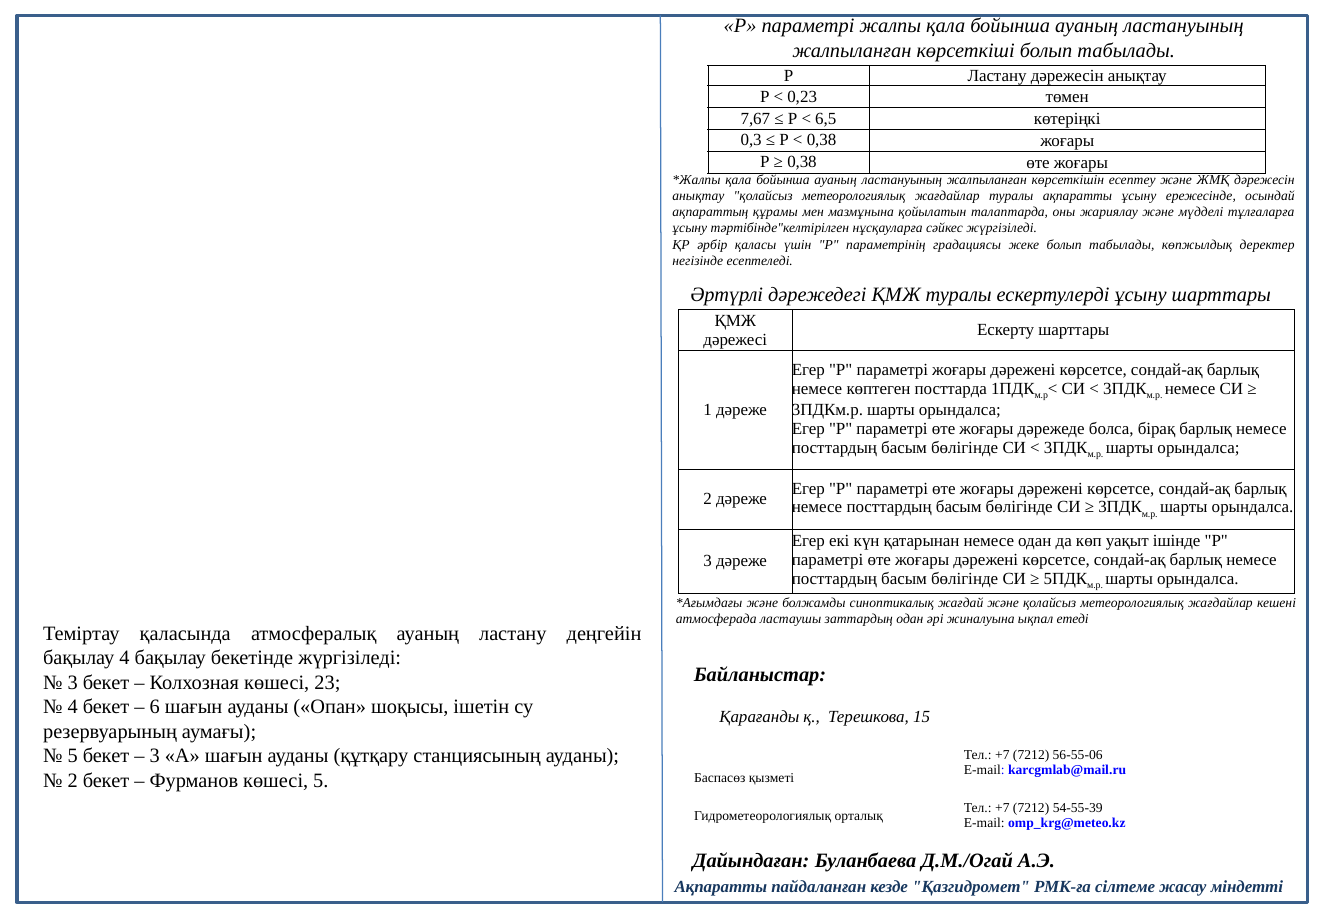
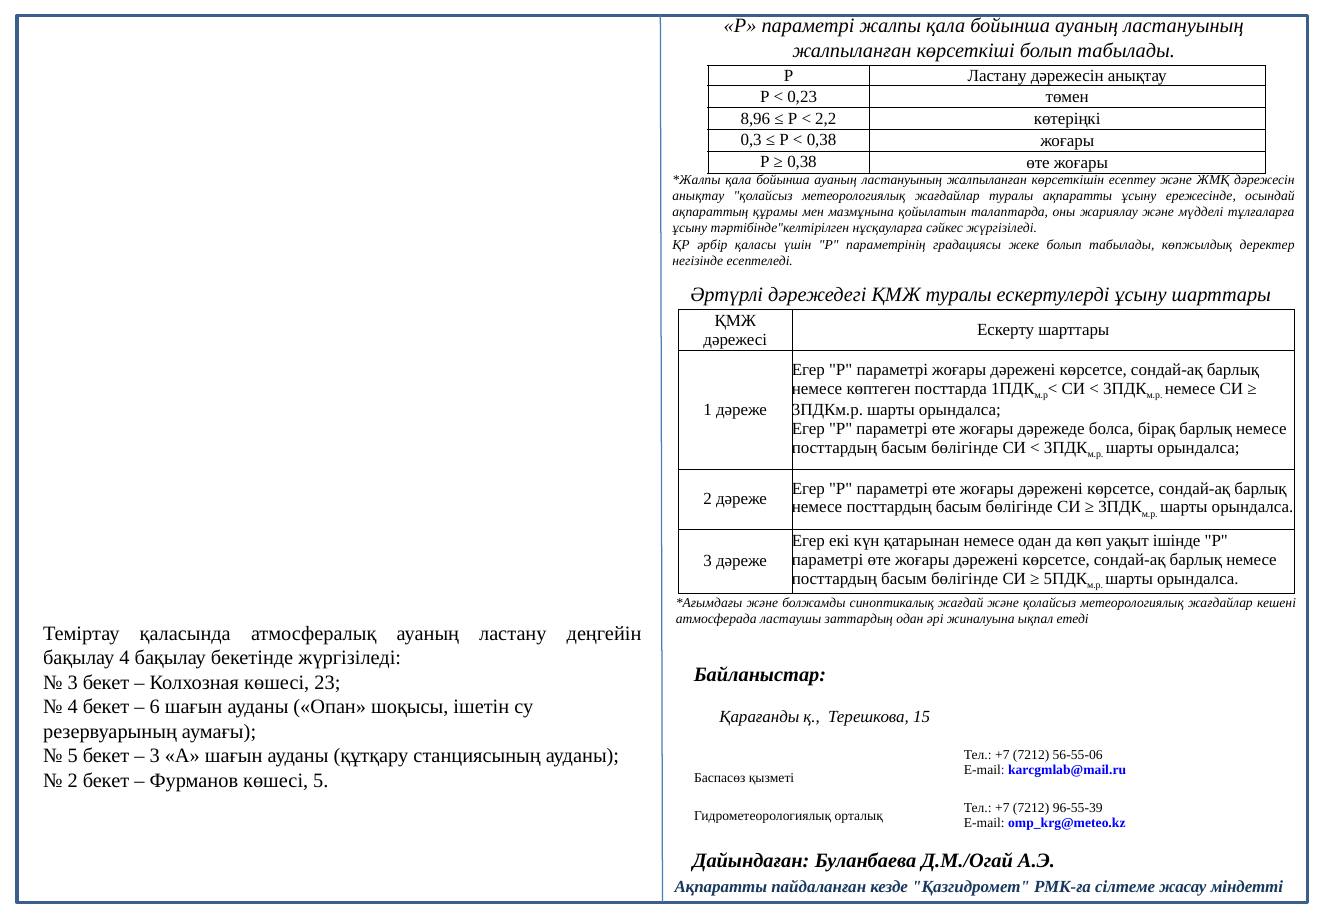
7,67: 7,67 -> 8,96
6,5: 6,5 -> 2,2
54-55-39: 54-55-39 -> 96-55-39
